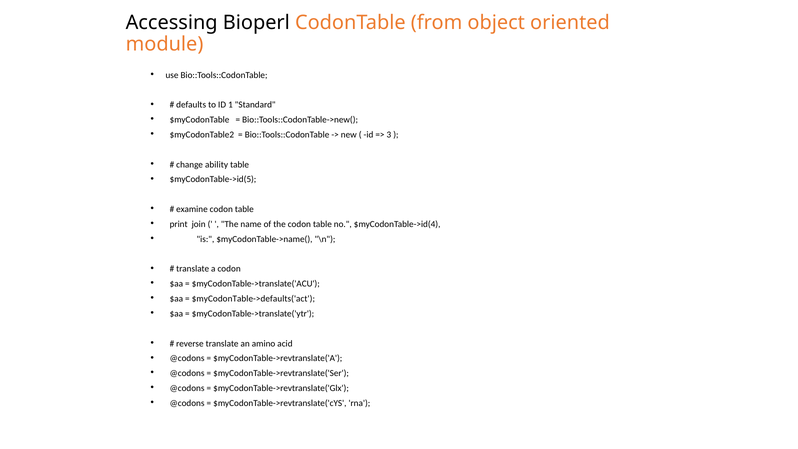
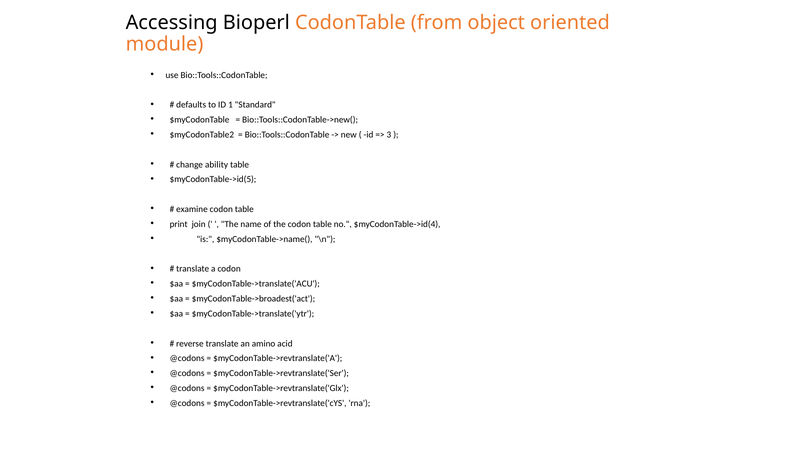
$myCodonTable->defaults('act: $myCodonTable->defaults('act -> $myCodonTable->broadest('act
